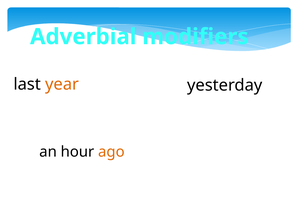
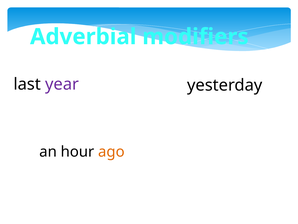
year colour: orange -> purple
